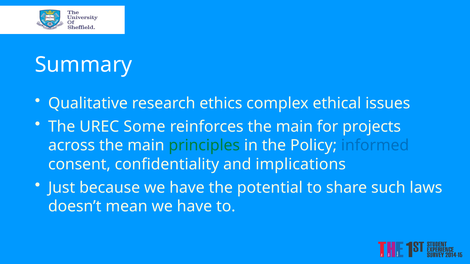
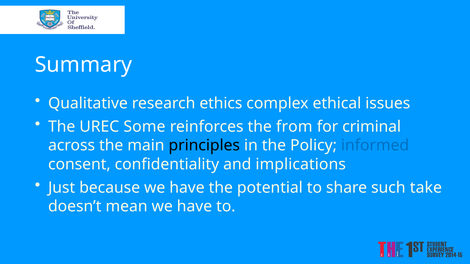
reinforces the main: main -> from
projects: projects -> criminal
principles colour: green -> black
laws: laws -> take
